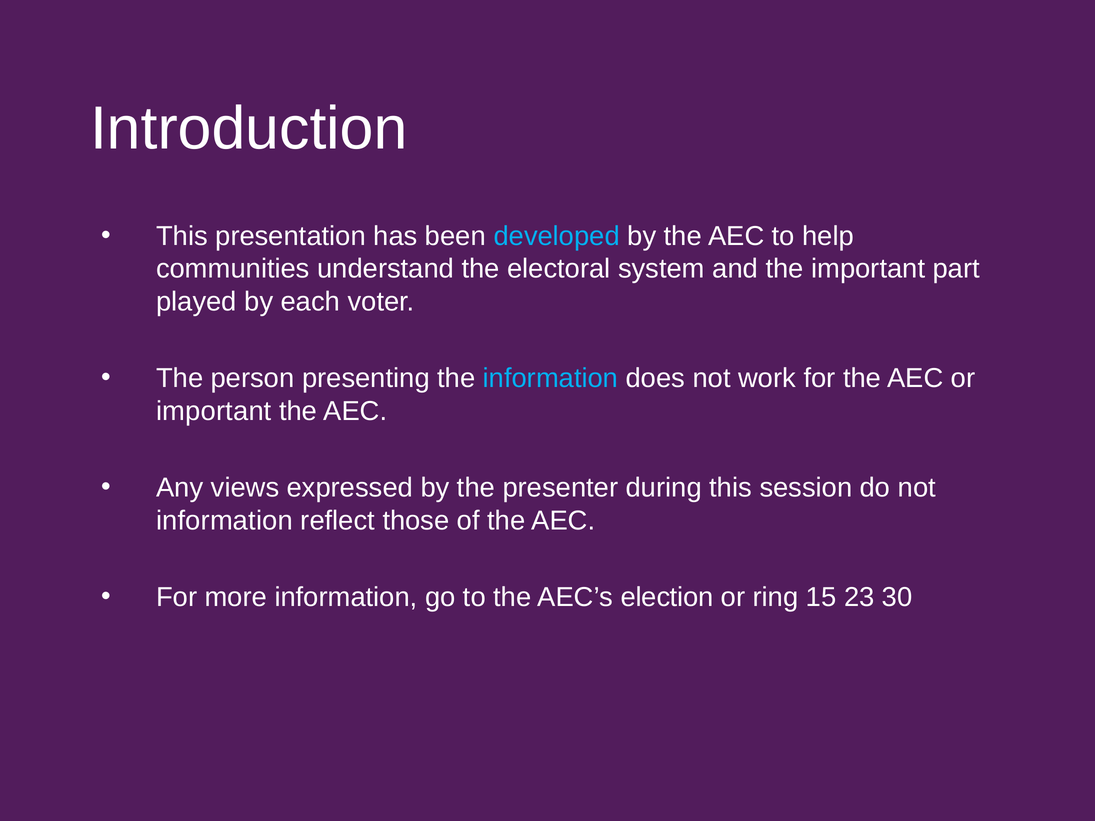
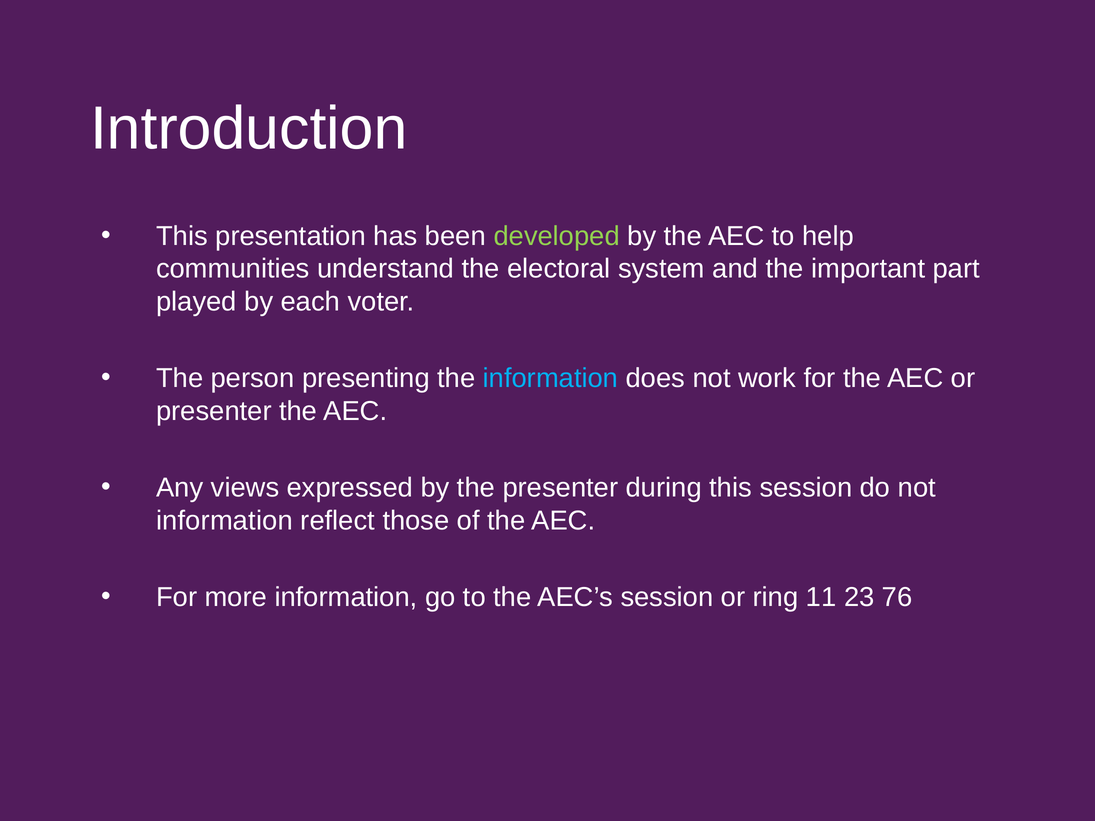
developed colour: light blue -> light green
important at (214, 411): important -> presenter
AEC’s election: election -> session
15: 15 -> 11
30: 30 -> 76
